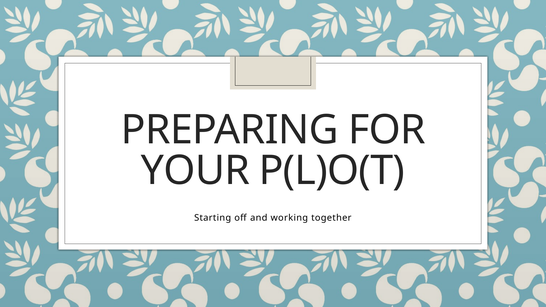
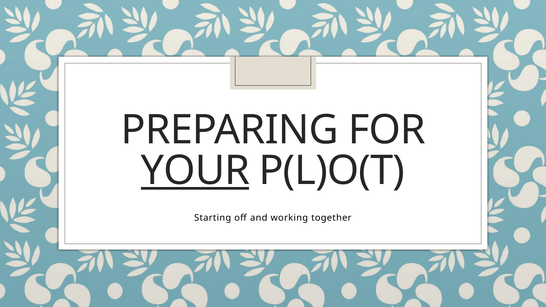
YOUR underline: none -> present
